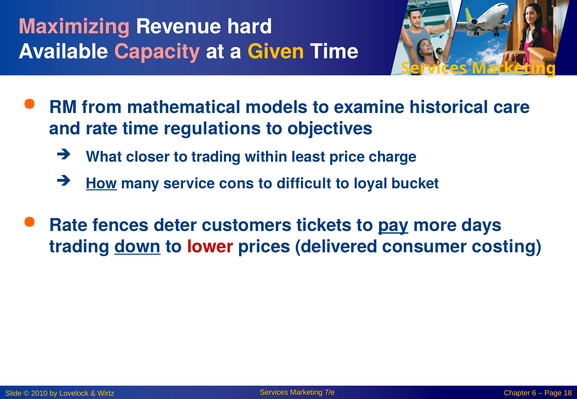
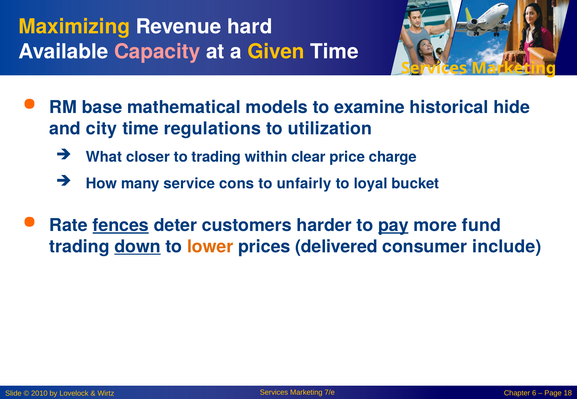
Maximizing colour: pink -> yellow
from: from -> base
care: care -> hide
and rate: rate -> city
objectives: objectives -> utilization
least: least -> clear
How underline: present -> none
difficult: difficult -> unfairly
fences underline: none -> present
tickets: tickets -> harder
days: days -> fund
lower colour: red -> orange
costing: costing -> include
